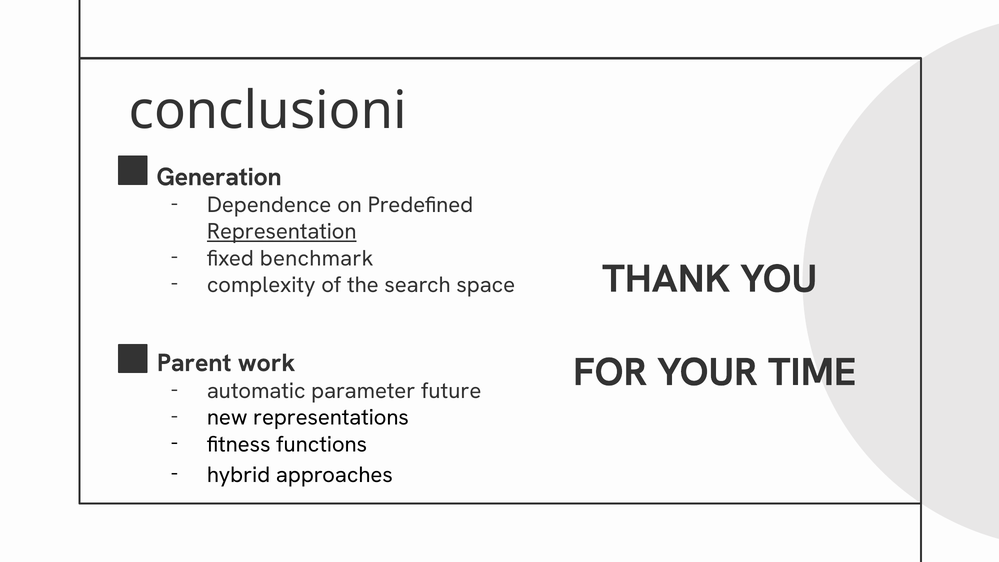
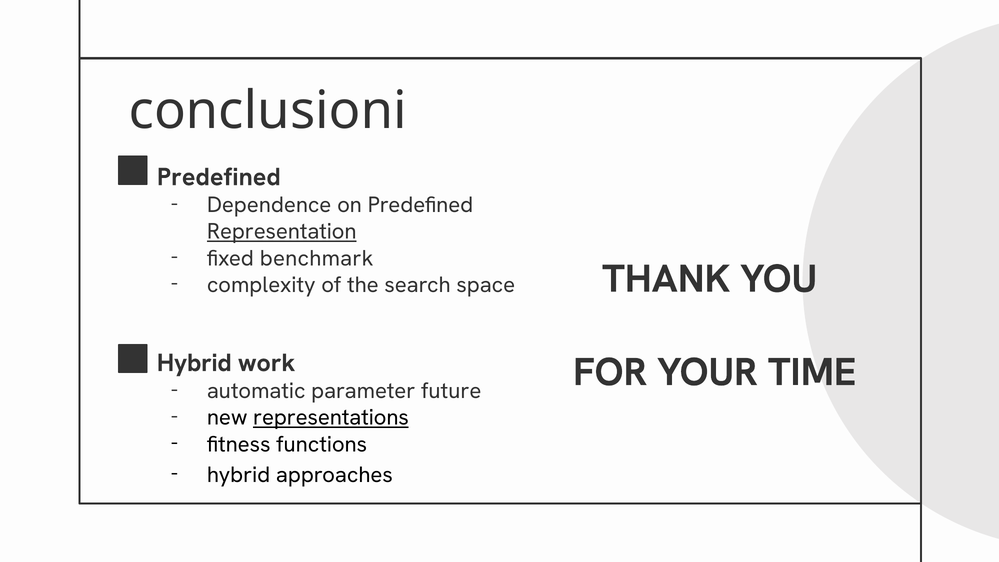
Generation at (219, 177): Generation -> Predefined
Parent at (194, 363): Parent -> Hybrid
representations underline: none -> present
